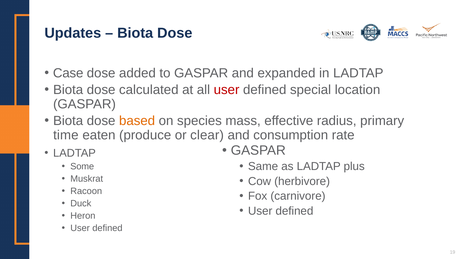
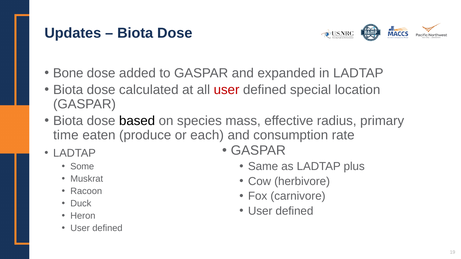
Case: Case -> Bone
based colour: orange -> black
clear: clear -> each
